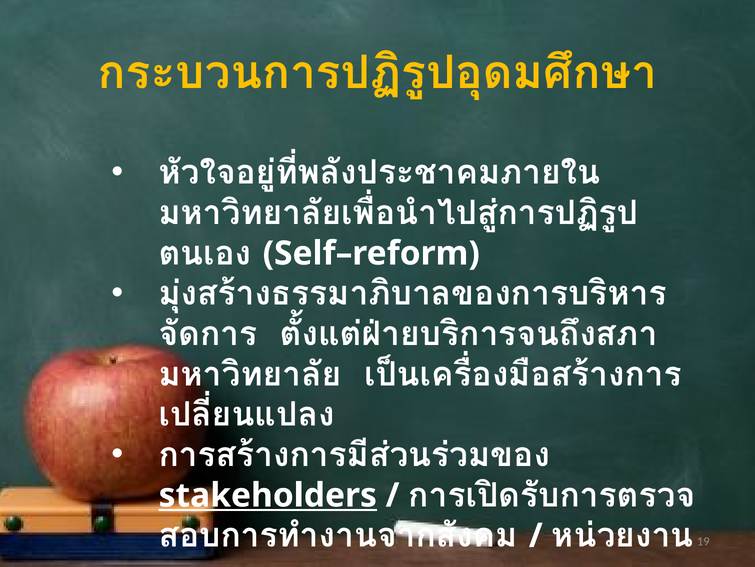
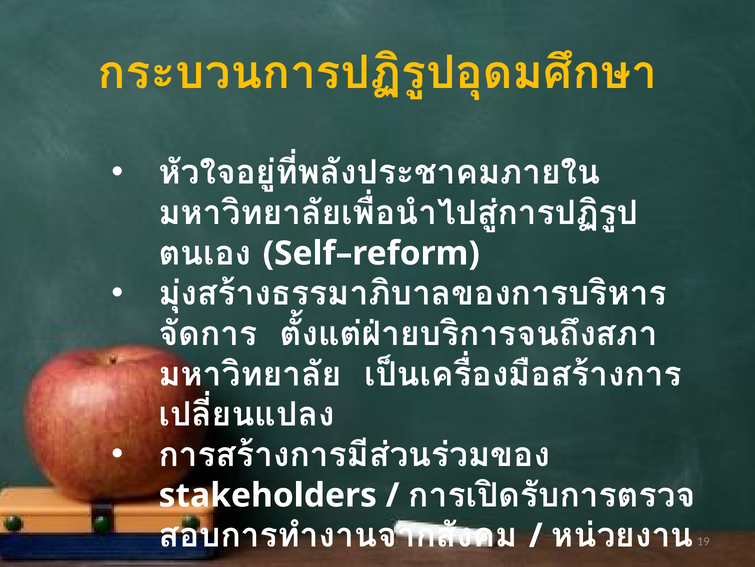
stakeholders underline: present -> none
